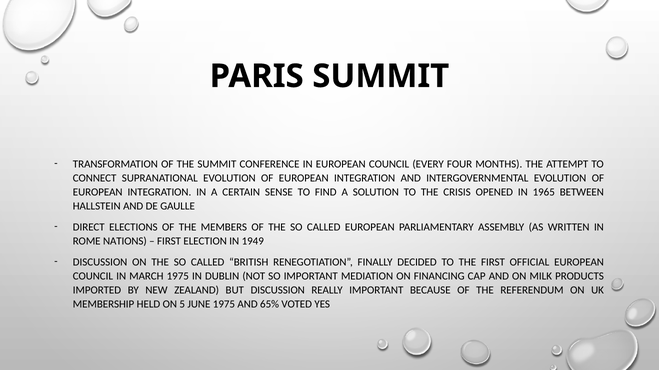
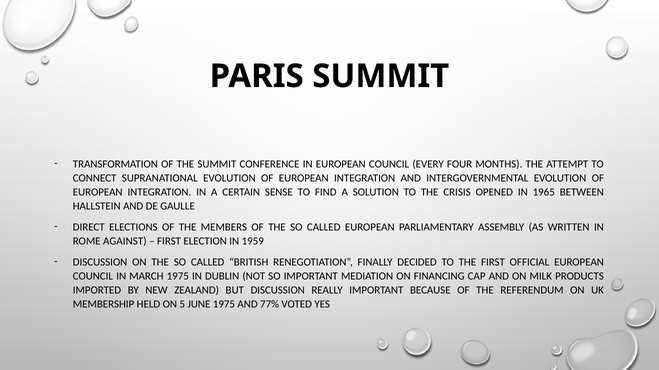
NATIONS: NATIONS -> AGAINST
1949: 1949 -> 1959
65%: 65% -> 77%
